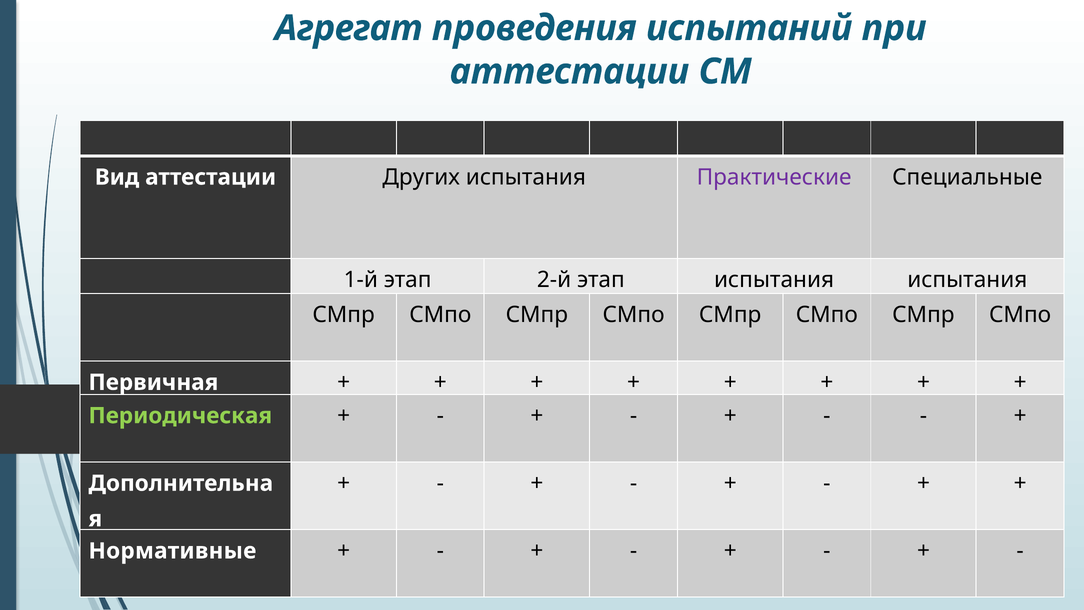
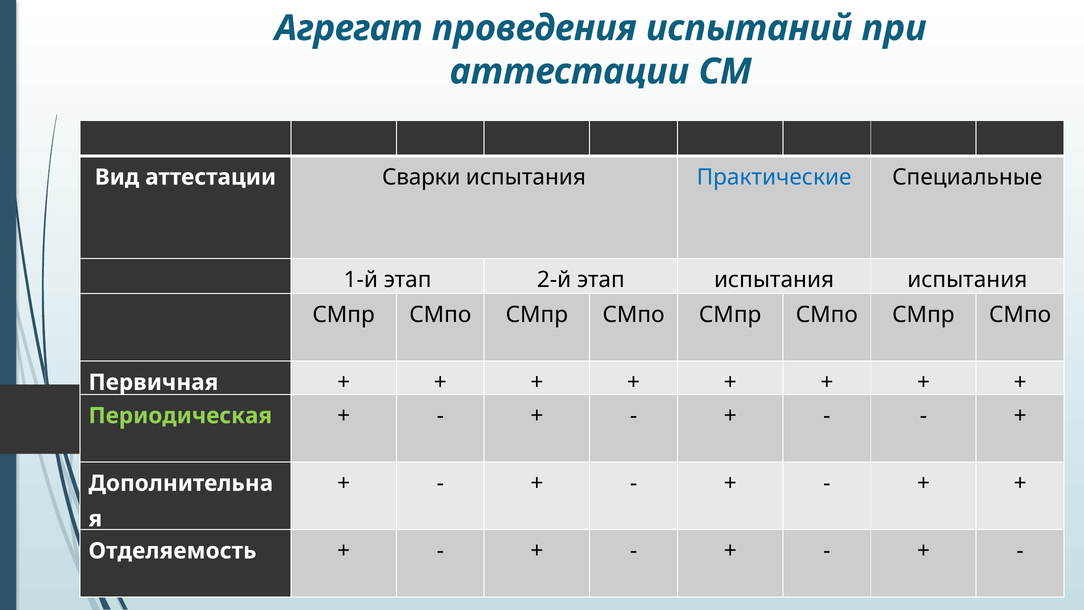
Других: Других -> Сварки
Практические colour: purple -> blue
Нормативные: Нормативные -> Отделяемость
